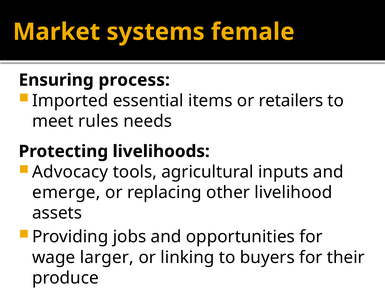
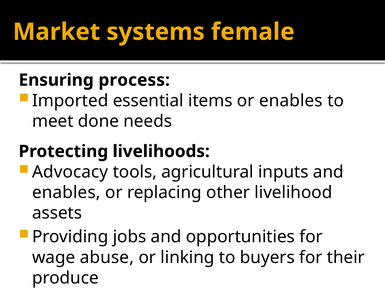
or retailers: retailers -> enables
rules: rules -> done
emerge at (66, 192): emerge -> enables
larger: larger -> abuse
